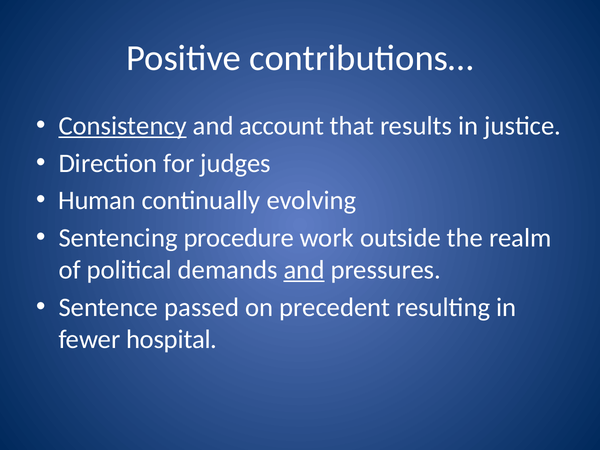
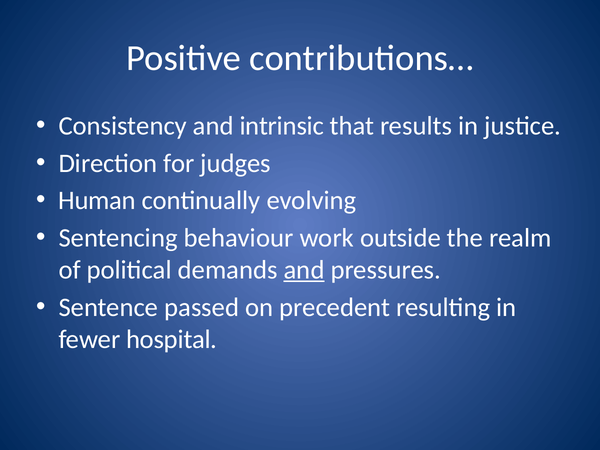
Consistency underline: present -> none
account: account -> intrinsic
procedure: procedure -> behaviour
